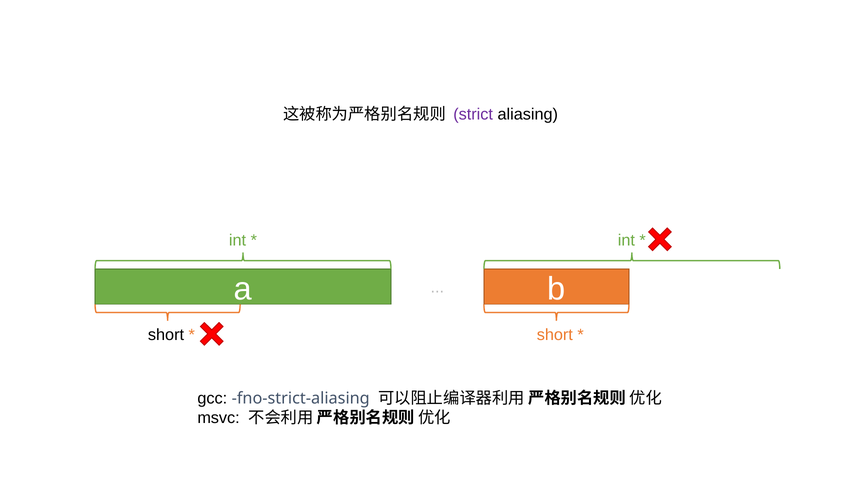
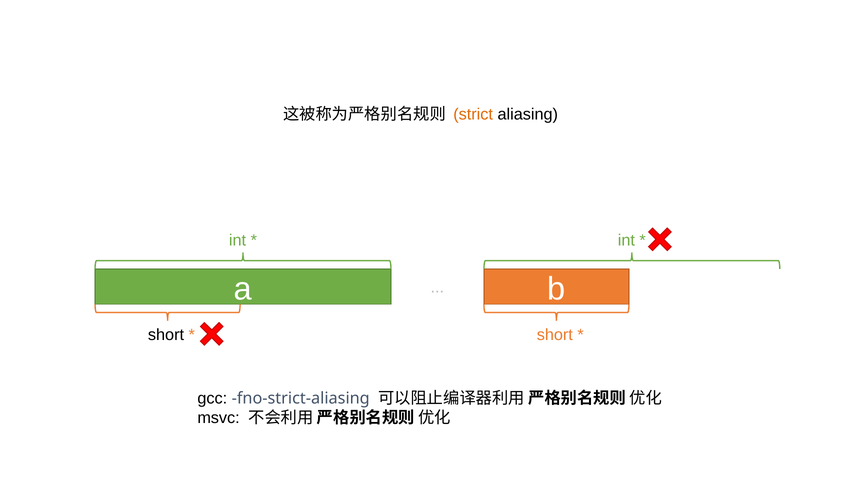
strict colour: purple -> orange
